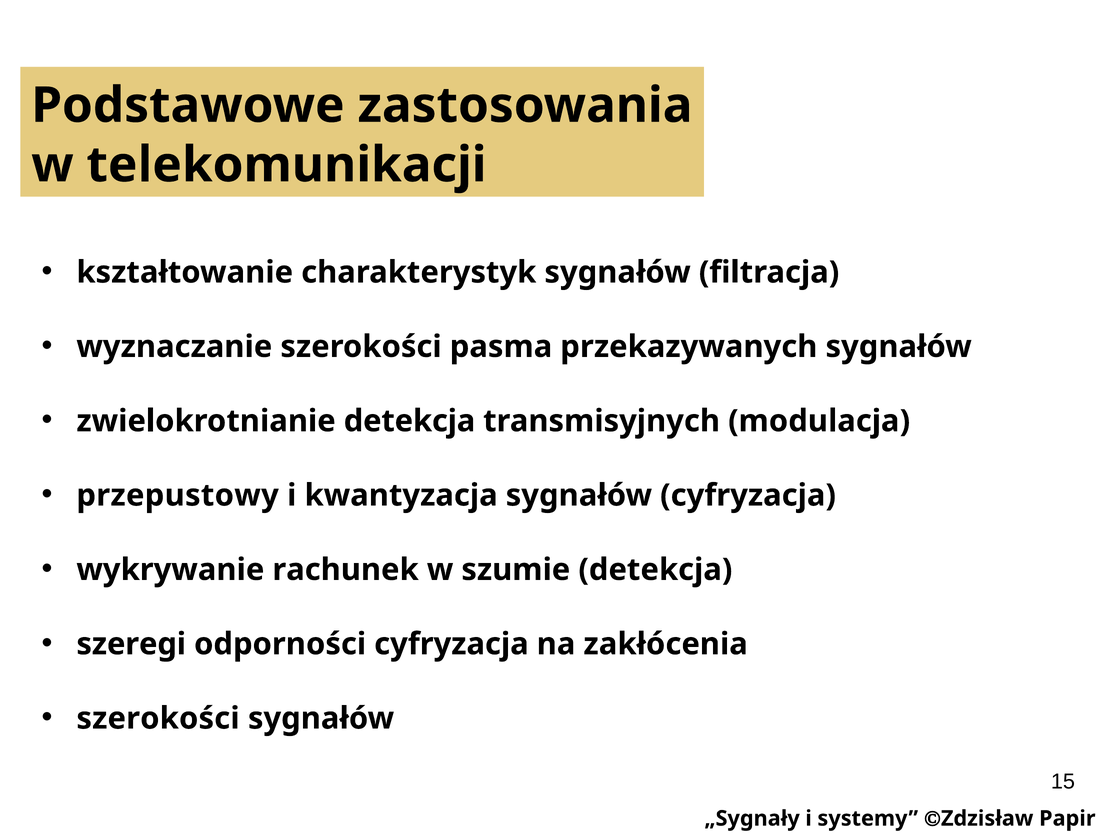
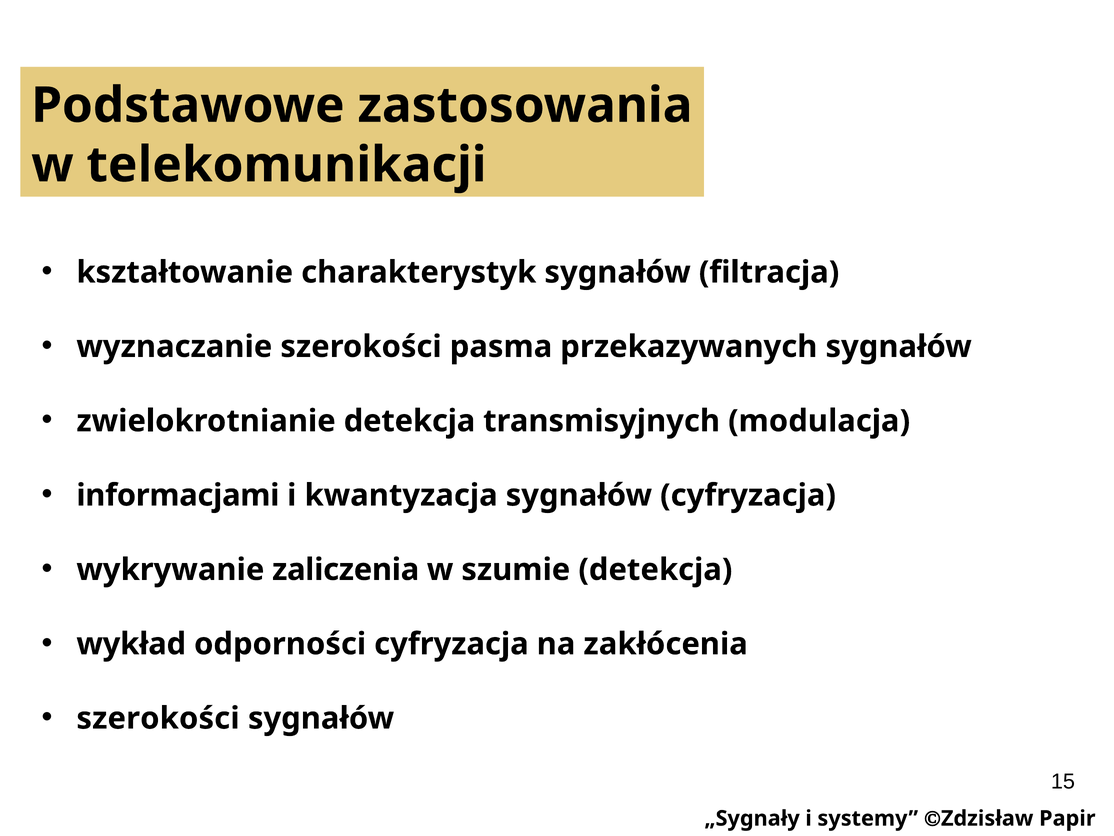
przepustowy: przepustowy -> informacjami
rachunek: rachunek -> zaliczenia
szeregi: szeregi -> wykład
